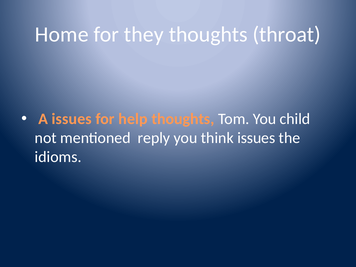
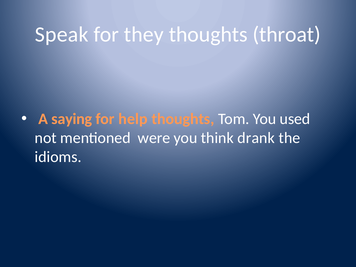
Home: Home -> Speak
A issues: issues -> saying
child: child -> used
reply: reply -> were
think issues: issues -> drank
